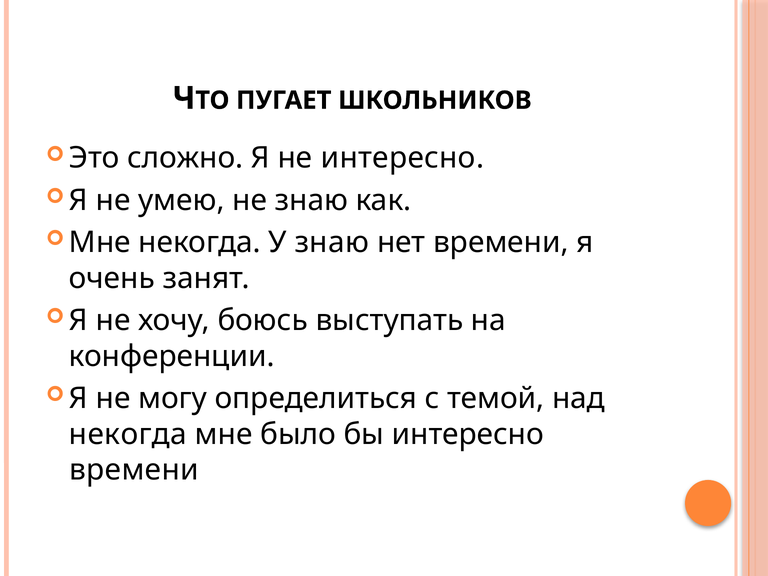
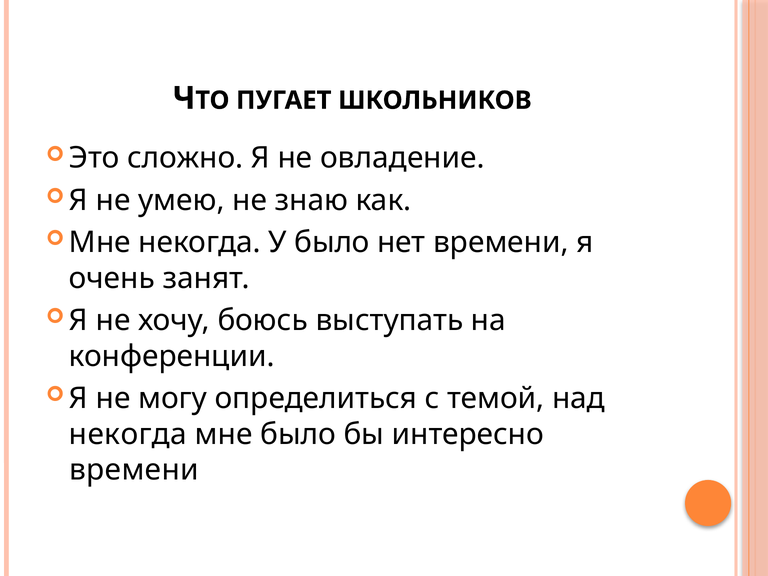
не интересно: интересно -> овладение
У знаю: знаю -> было
